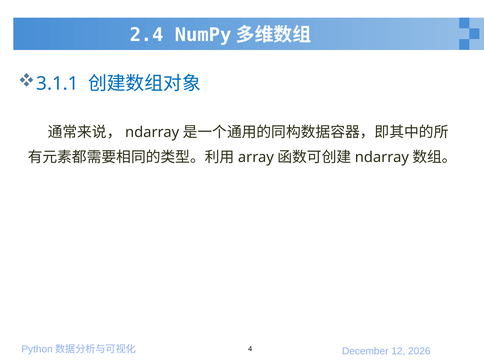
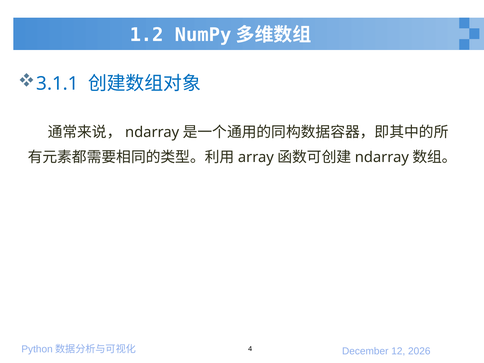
2.4: 2.4 -> 1.2
